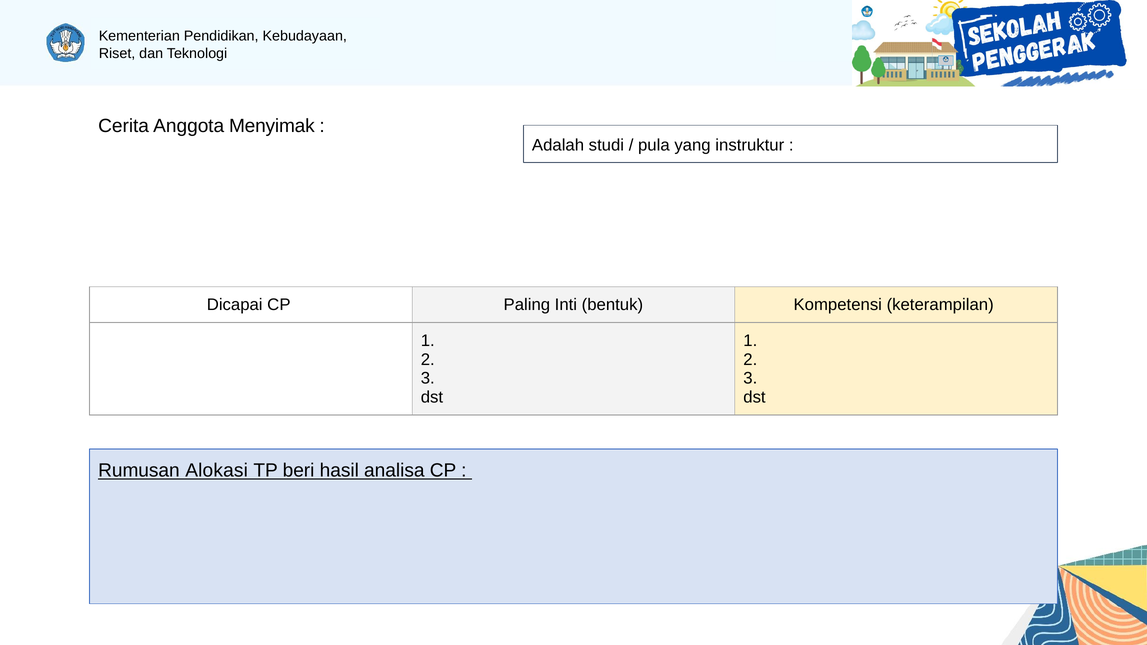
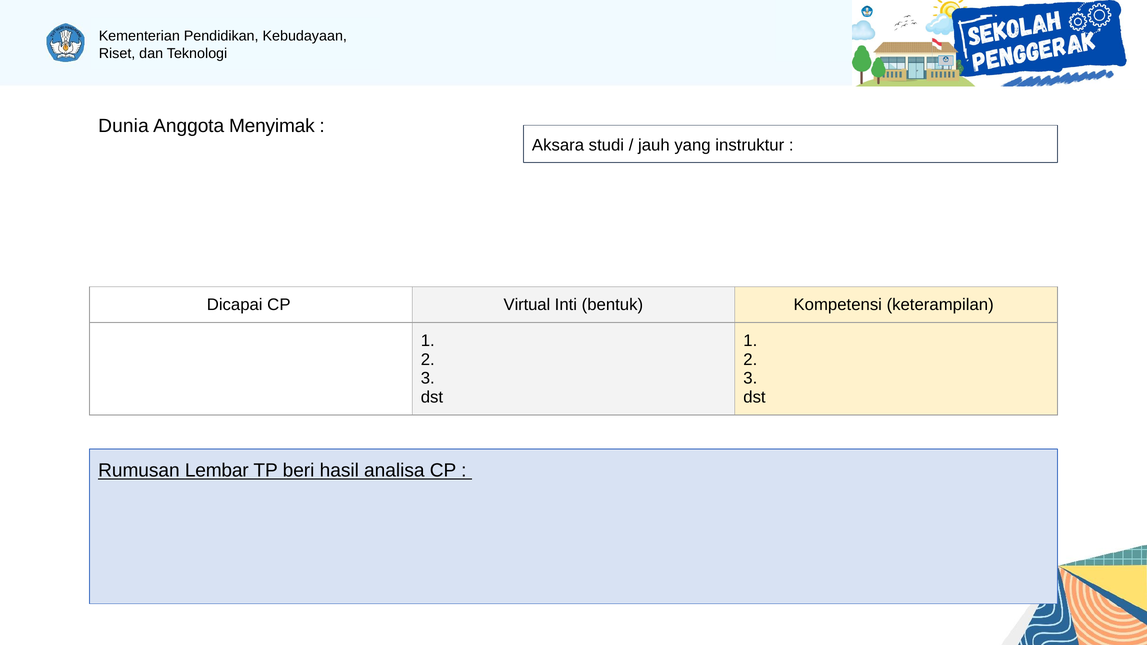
Cerita: Cerita -> Dunia
Adalah: Adalah -> Aksara
pula: pula -> jauh
Paling: Paling -> Virtual
Alokasi: Alokasi -> Lembar
